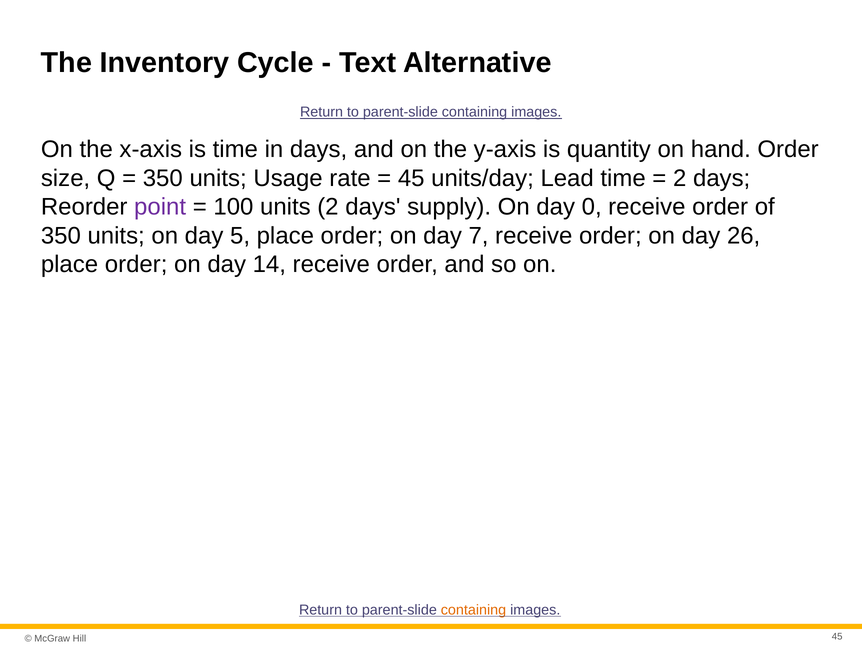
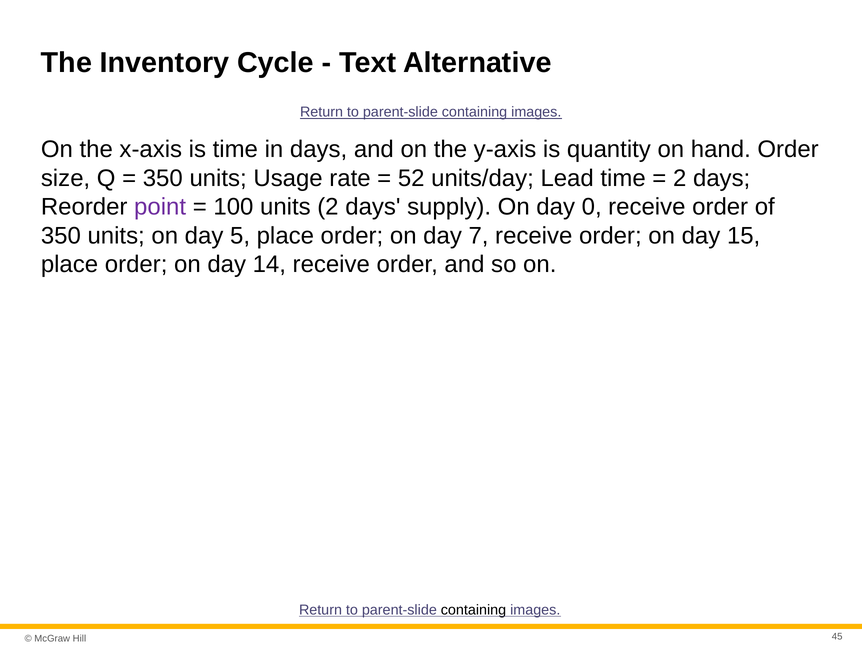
45 at (411, 178): 45 -> 52
26: 26 -> 15
containing at (473, 610) colour: orange -> black
